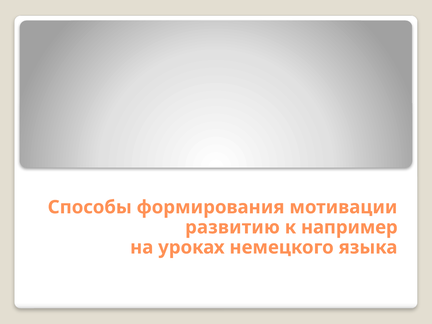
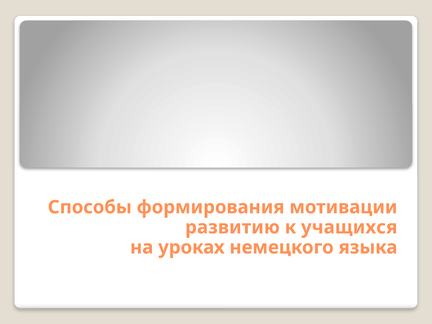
например: например -> учащихся
